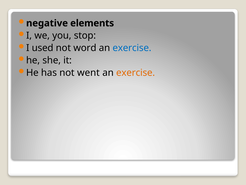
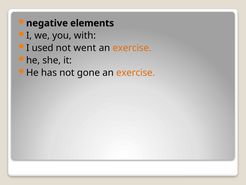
stop: stop -> with
word: word -> went
exercise at (132, 48) colour: blue -> orange
went: went -> gone
